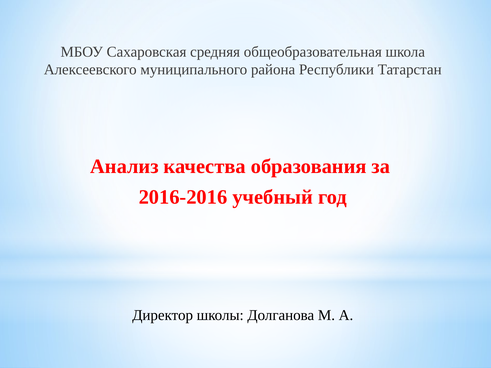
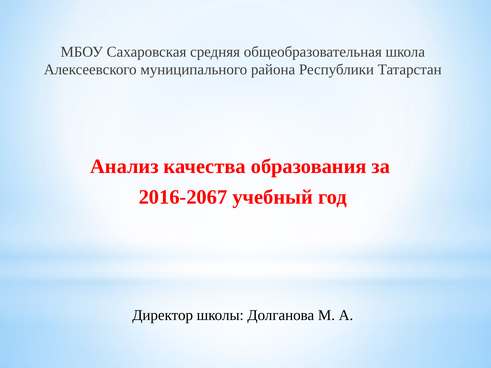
2016-2016: 2016-2016 -> 2016-2067
